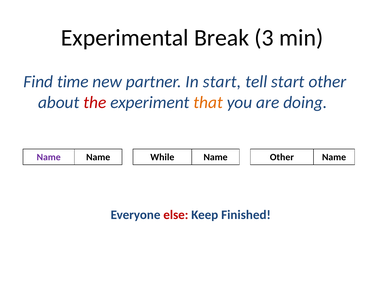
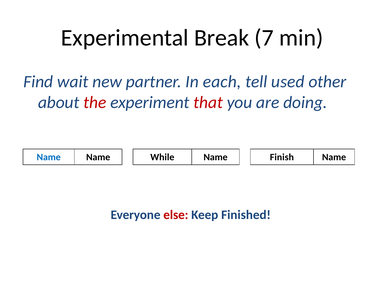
3: 3 -> 7
time: time -> wait
In start: start -> each
tell start: start -> used
that colour: orange -> red
Name at (49, 157) colour: purple -> blue
Name Other: Other -> Finish
